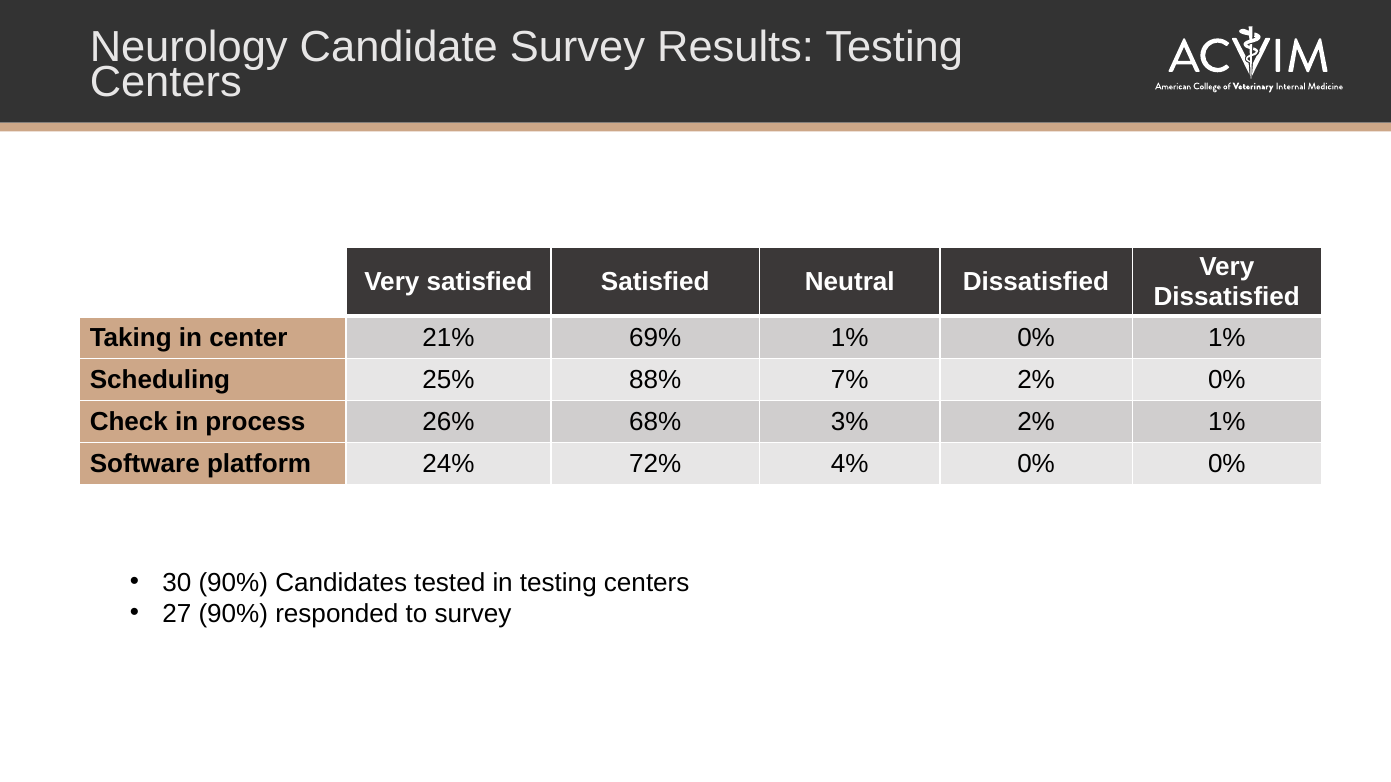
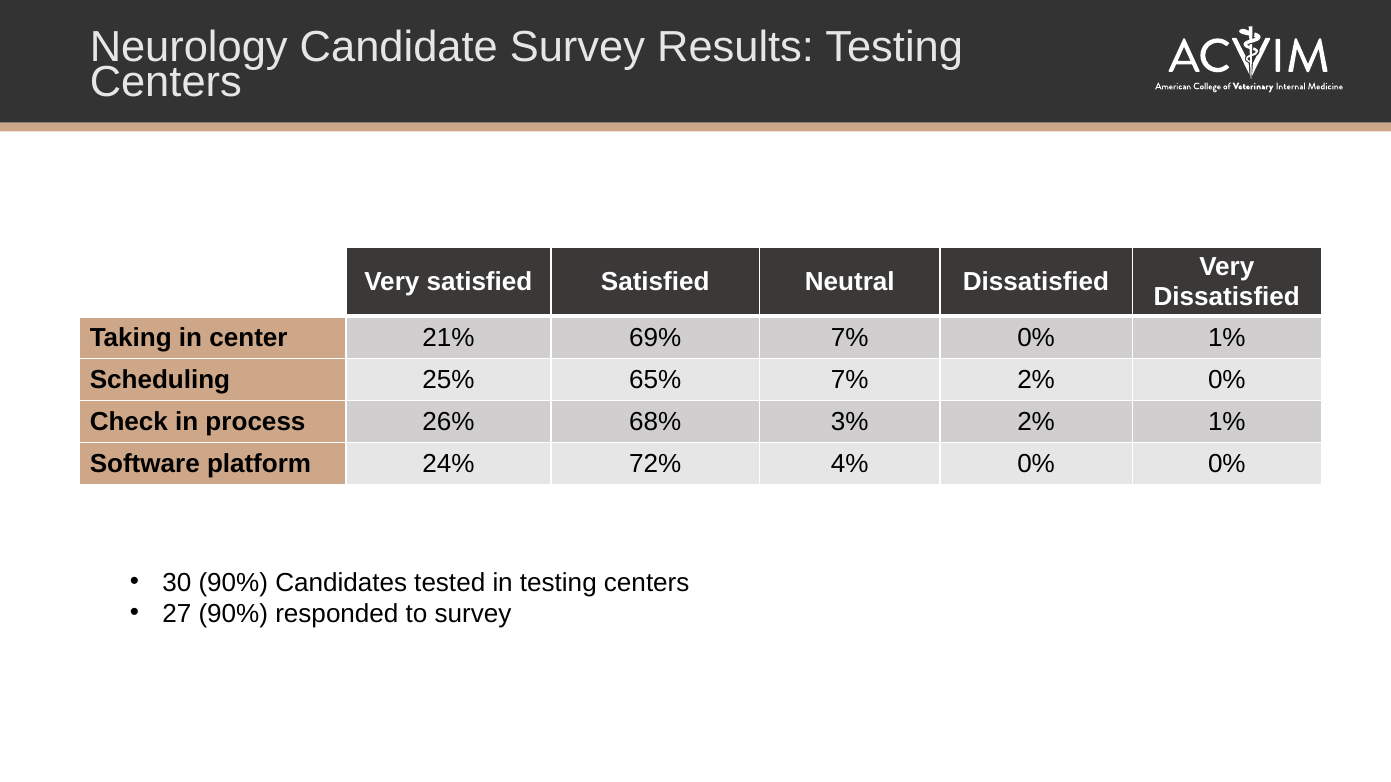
69% 1%: 1% -> 7%
88%: 88% -> 65%
